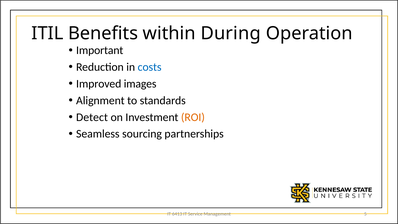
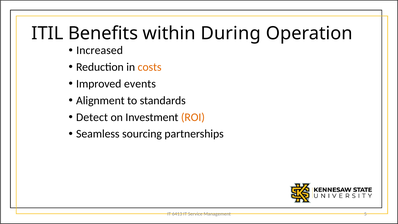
Important: Important -> Increased
costs colour: blue -> orange
images: images -> events
